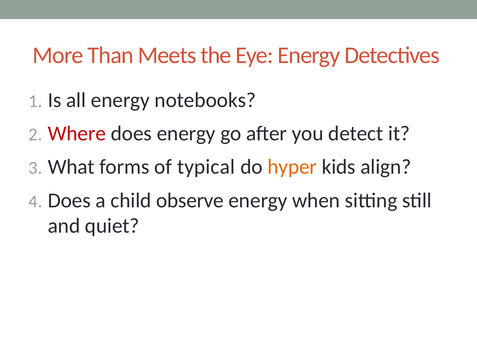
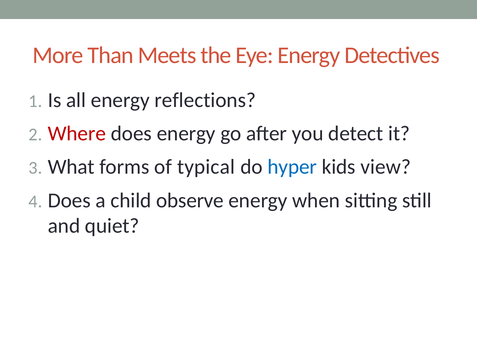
notebooks: notebooks -> reflections
hyper colour: orange -> blue
align: align -> view
